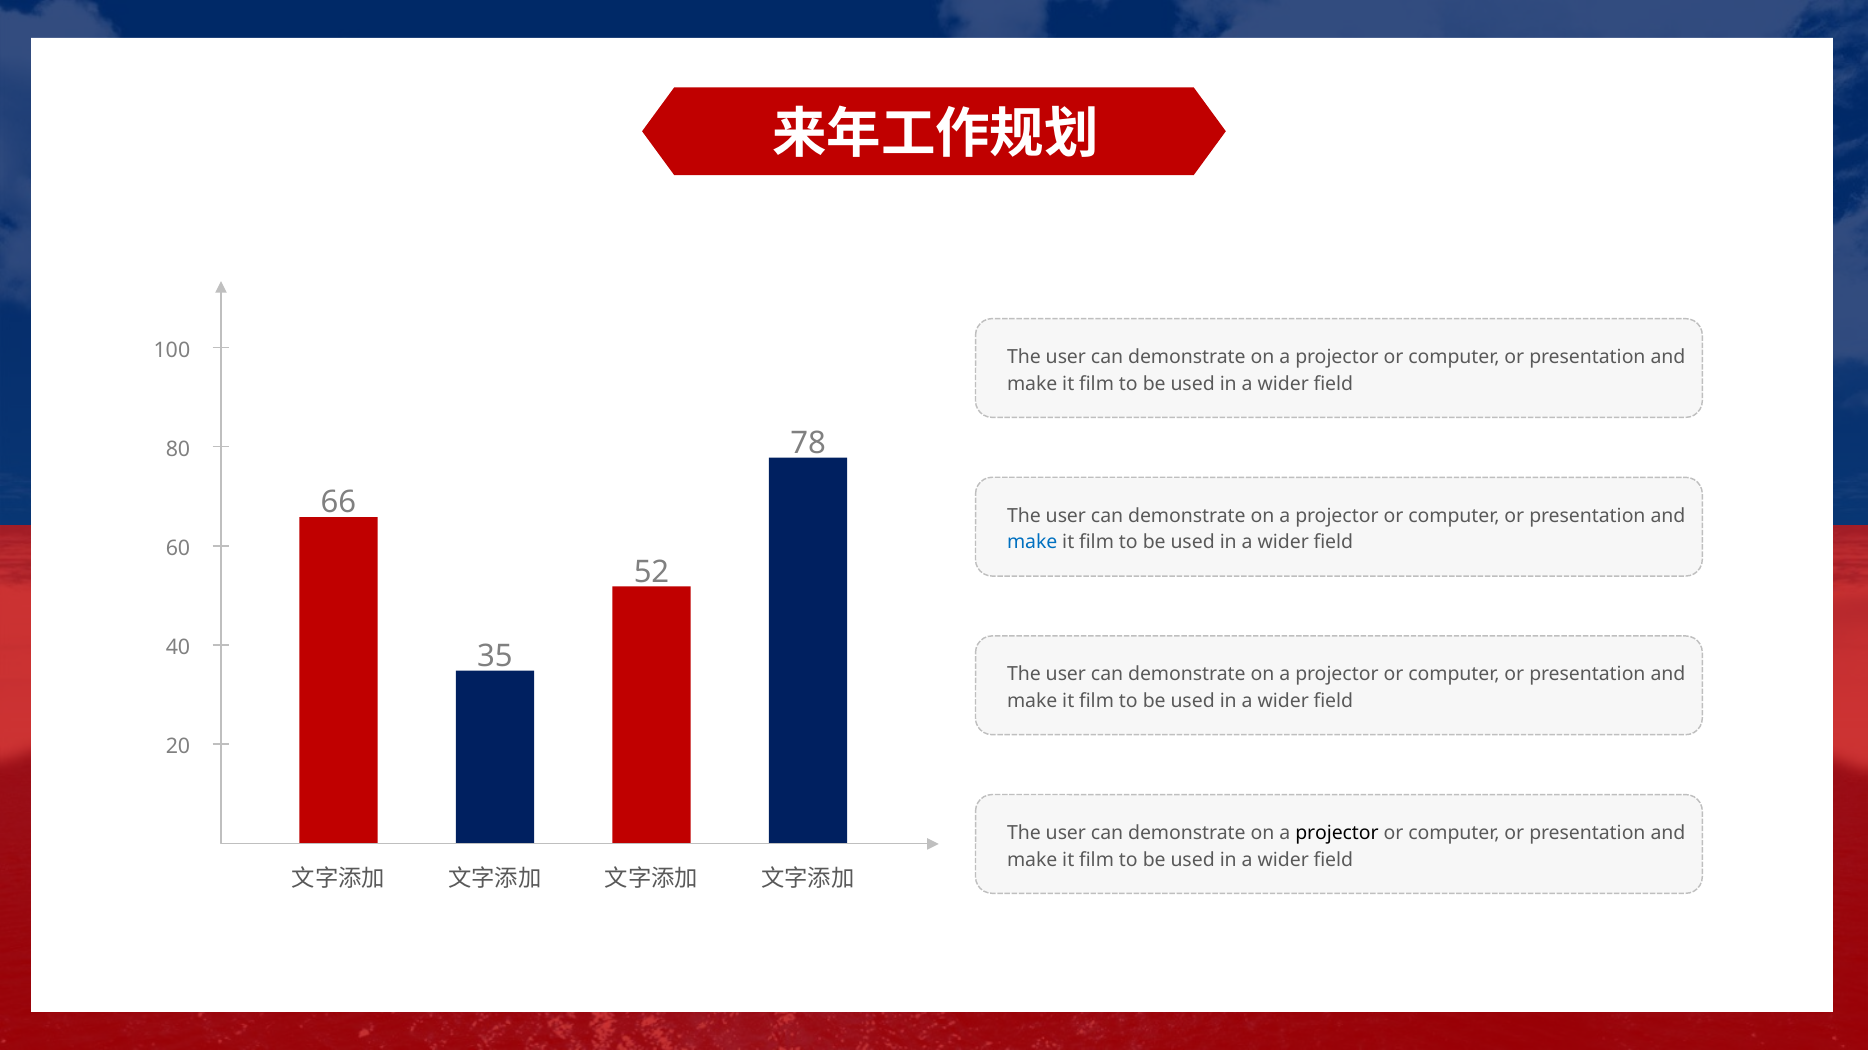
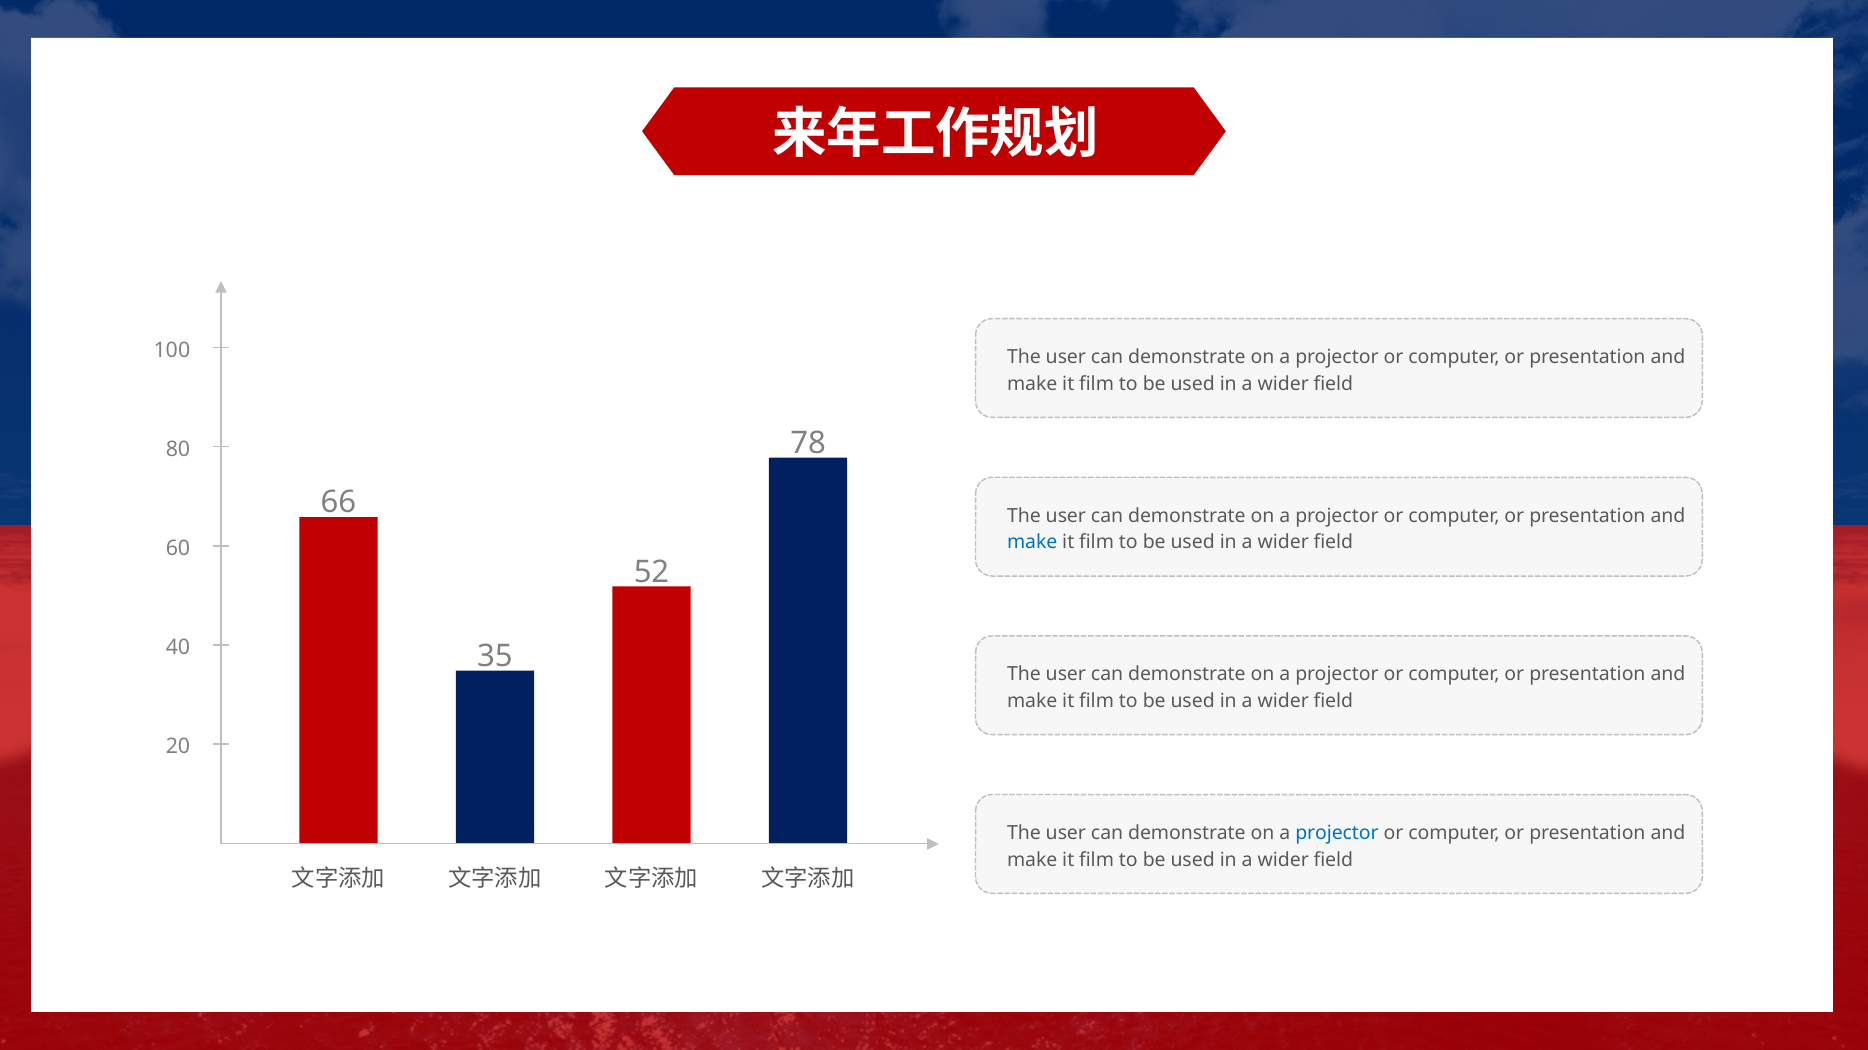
projector at (1337, 834) colour: black -> blue
